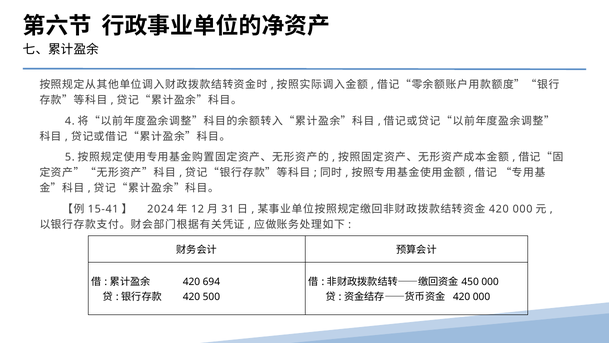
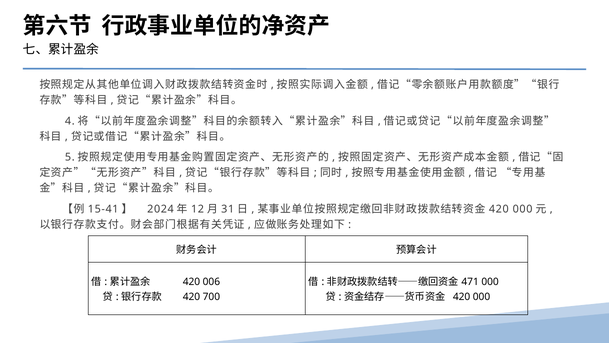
694: 694 -> 006
450: 450 -> 471
500: 500 -> 700
